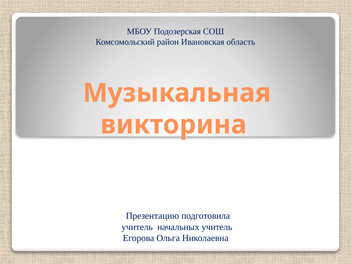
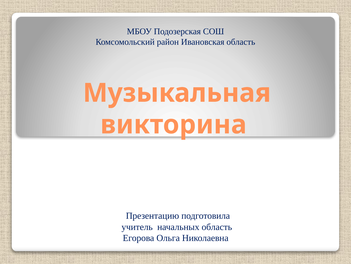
начальных учитель: учитель -> область
